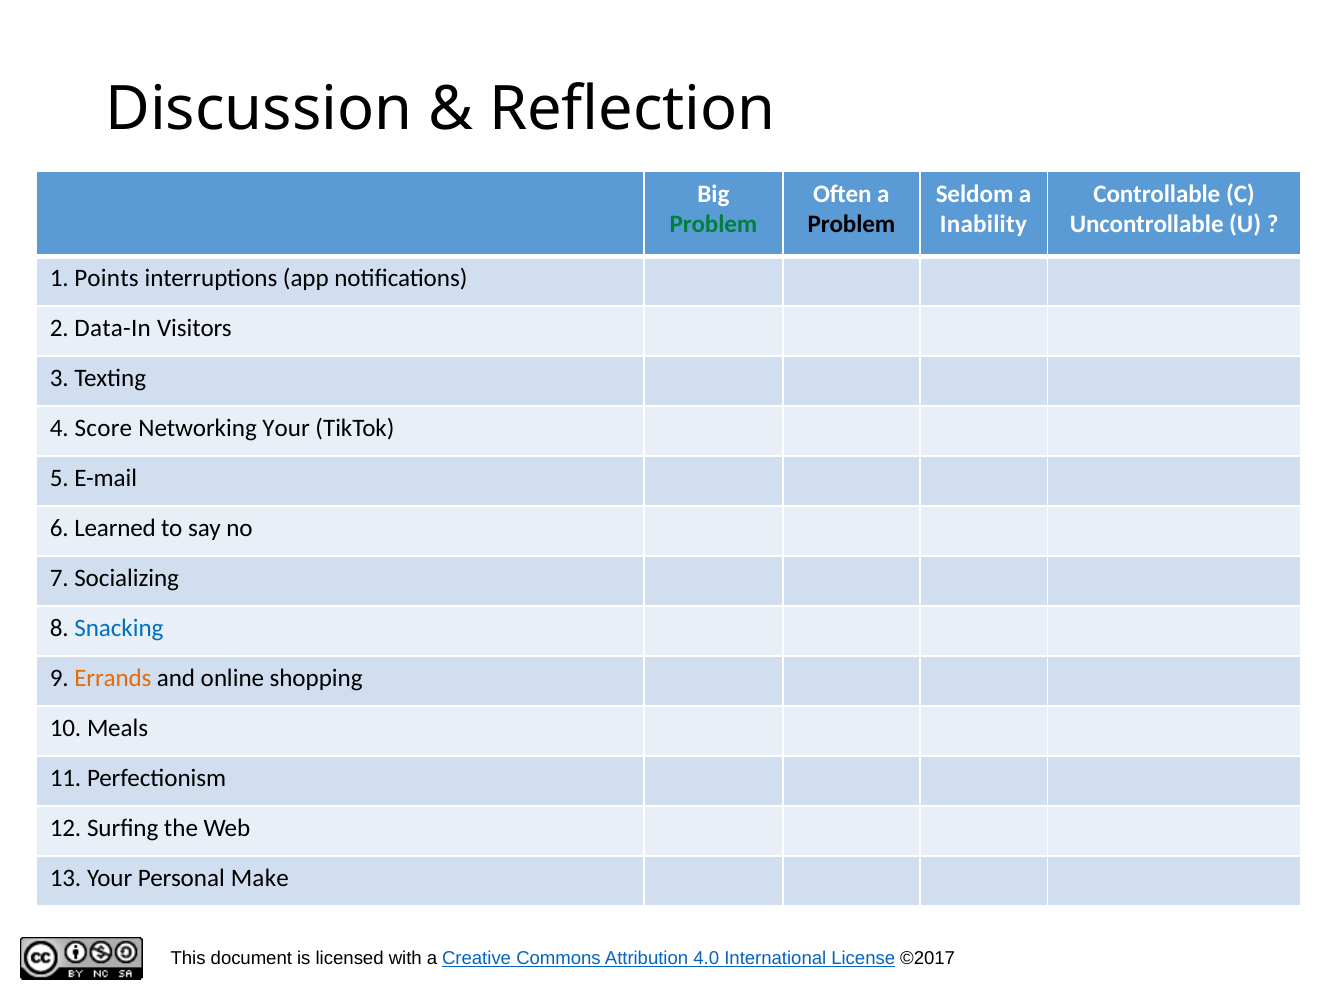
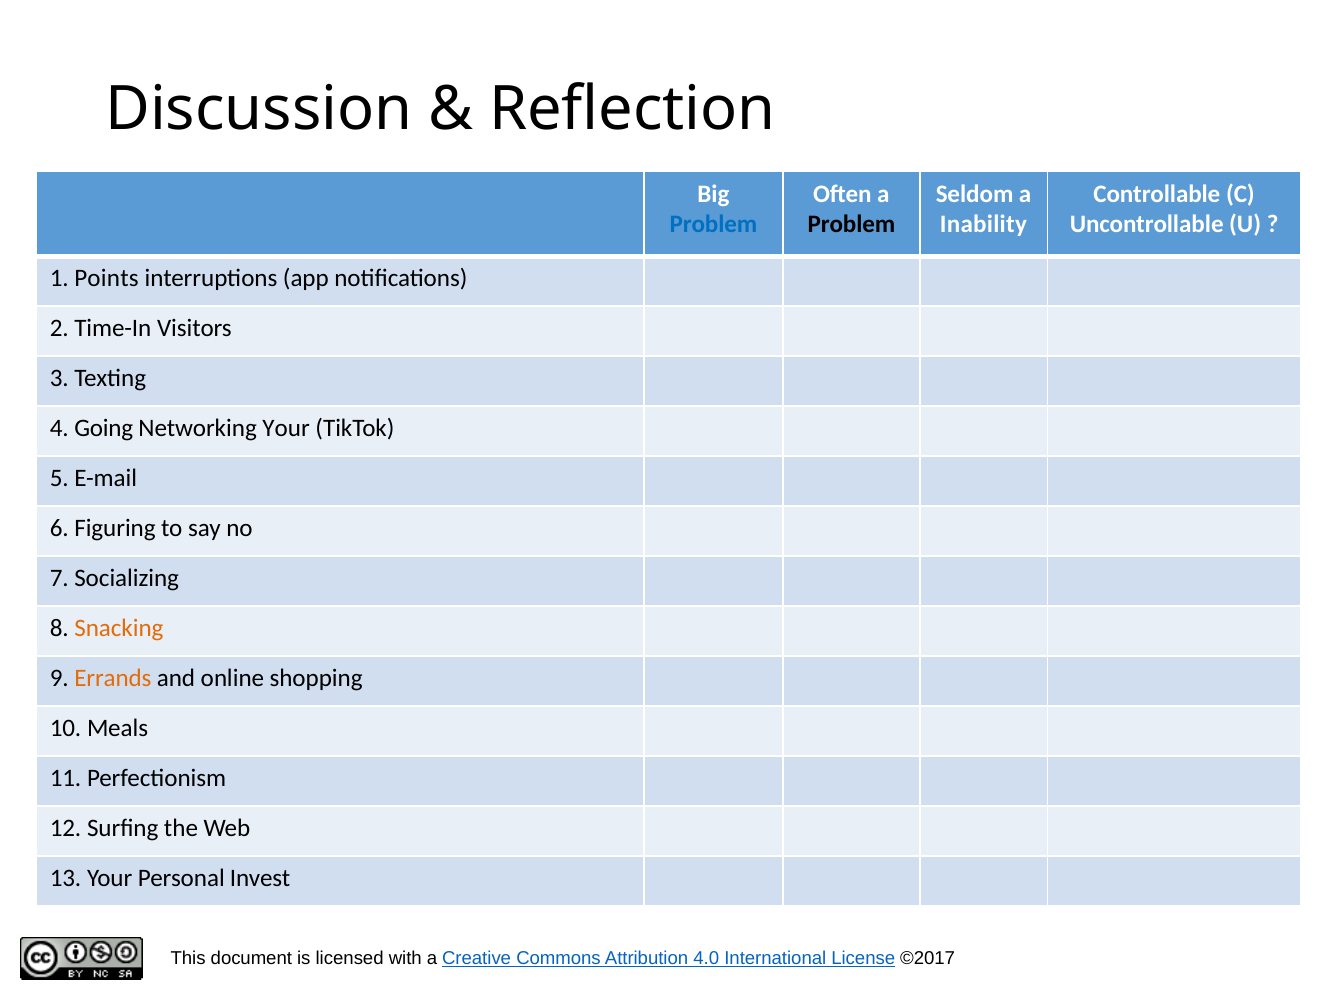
Problem at (713, 225) colour: green -> blue
Data-In: Data-In -> Time-In
Score: Score -> Going
Learned: Learned -> Figuring
Snacking colour: blue -> orange
Make: Make -> Invest
